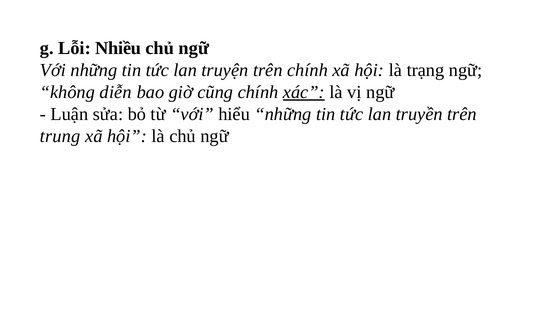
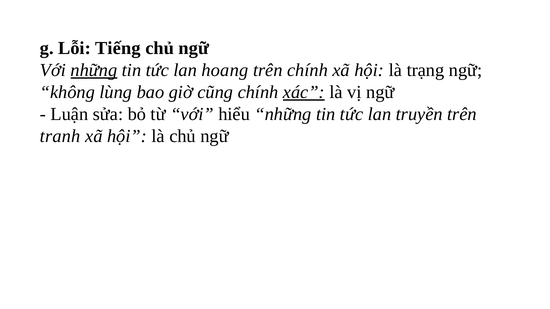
Nhiều: Nhiều -> Tiếng
những at (94, 70) underline: none -> present
truyện: truyện -> hoang
diễn: diễn -> lùng
trung: trung -> tranh
